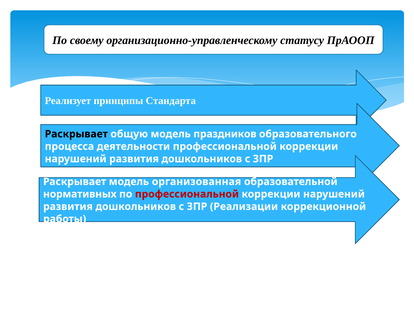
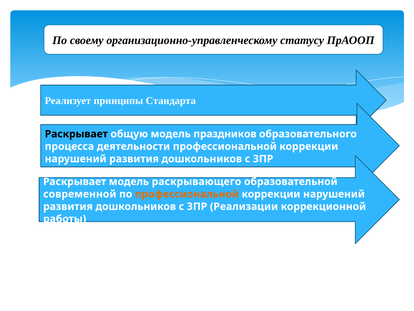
организованная: организованная -> раскрывающего
нормативных: нормативных -> современной
профессиональной at (187, 194) colour: red -> orange
